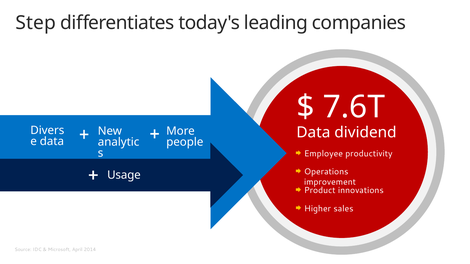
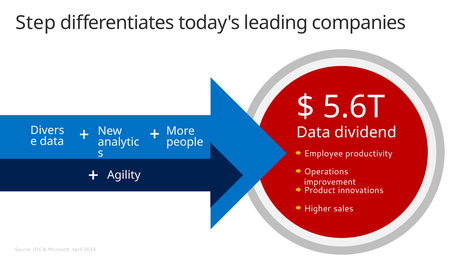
7.6T: 7.6T -> 5.6T
Usage: Usage -> Agility
